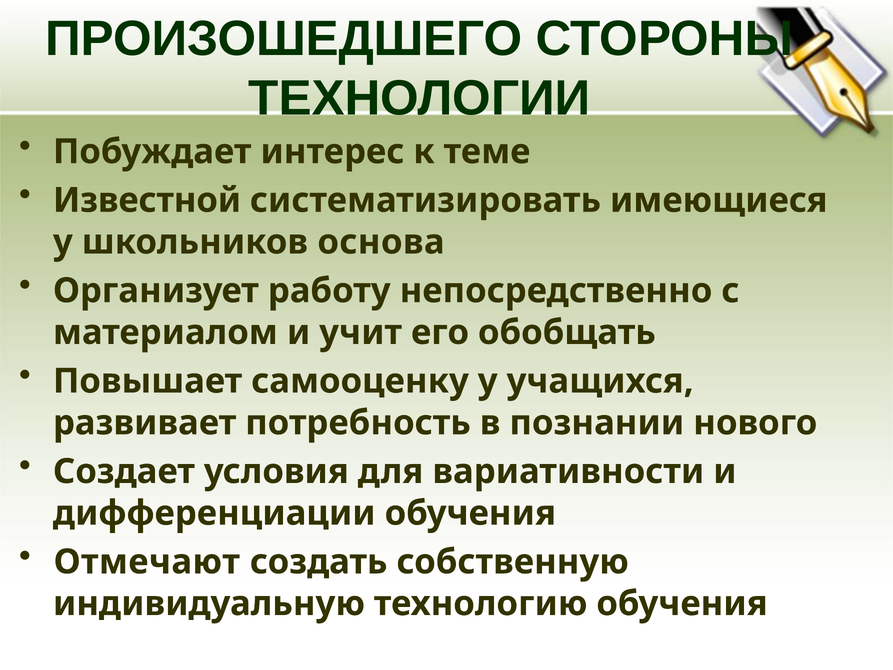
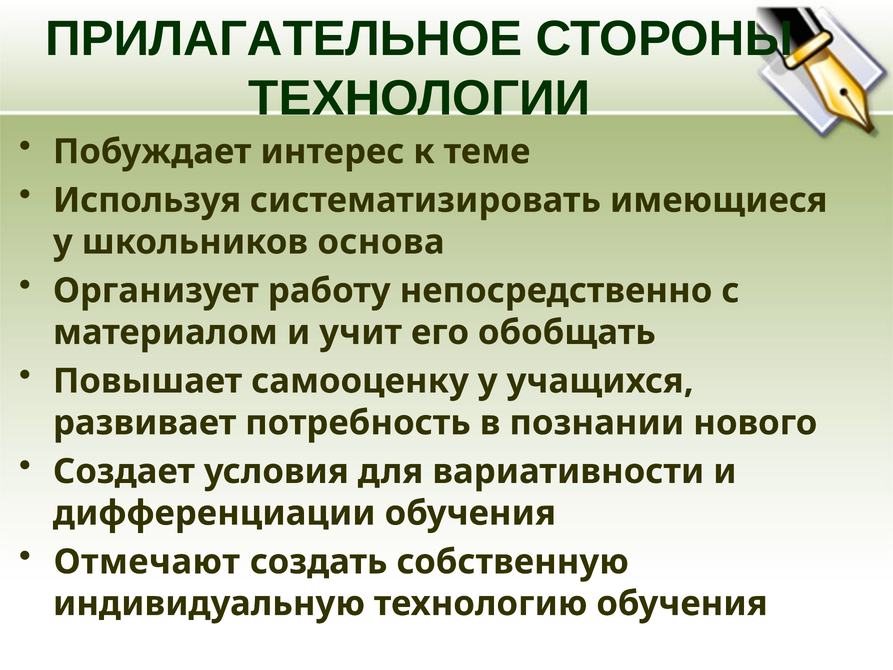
ПРОИЗОШЕДШЕГО: ПРОИЗОШЕДШЕГО -> ПРИЛАГАТЕЛЬНОЕ
Известной: Известной -> Используя
